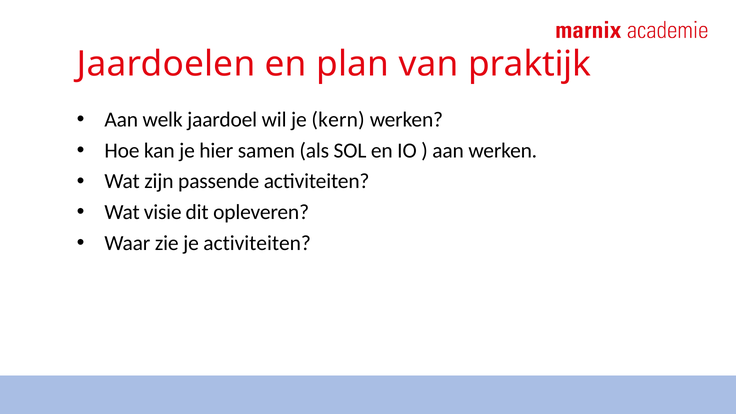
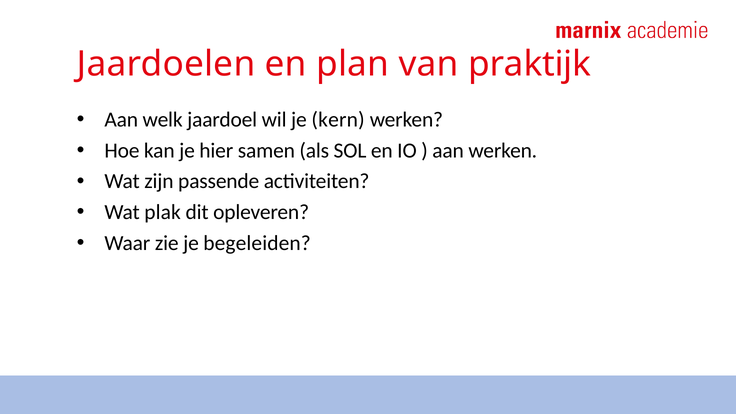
visie: visie -> plak
je activiteiten: activiteiten -> begeleiden
